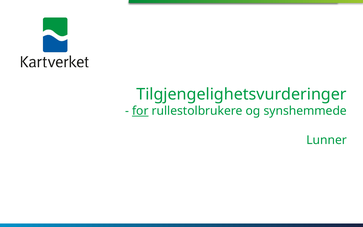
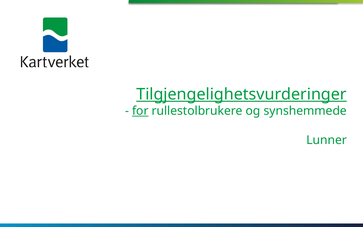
Tilgjengelighetsvurderinger underline: none -> present
